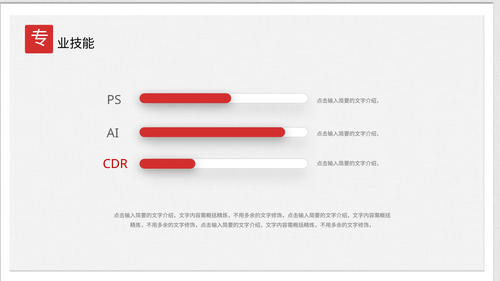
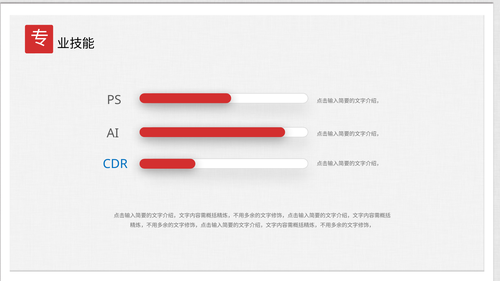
CDR colour: red -> blue
